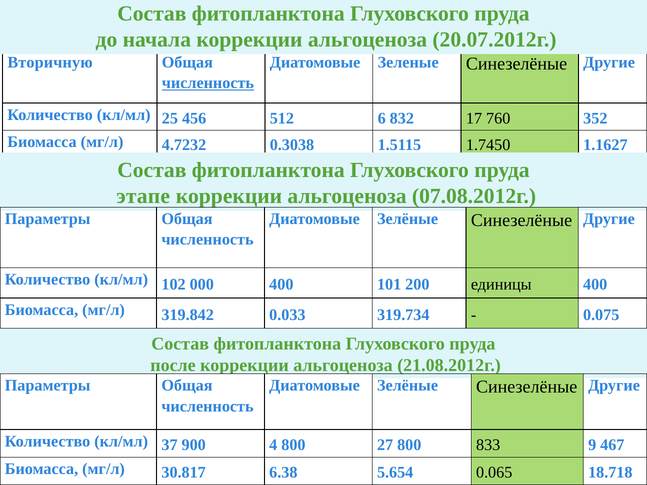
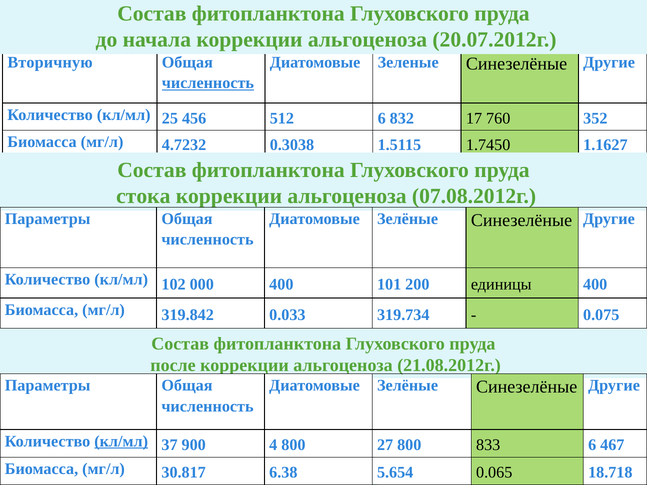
этапе: этапе -> стока
кл/мл at (121, 441) underline: none -> present
833 9: 9 -> 6
